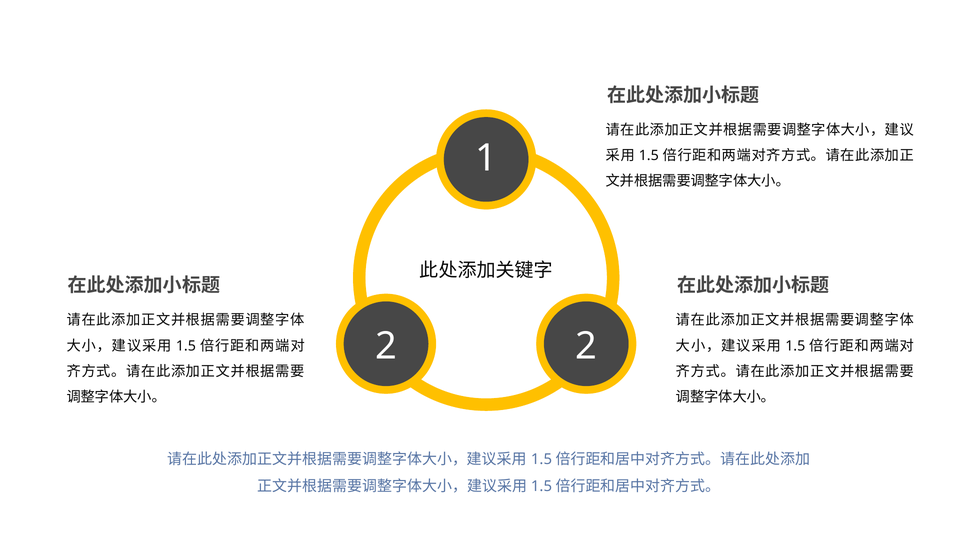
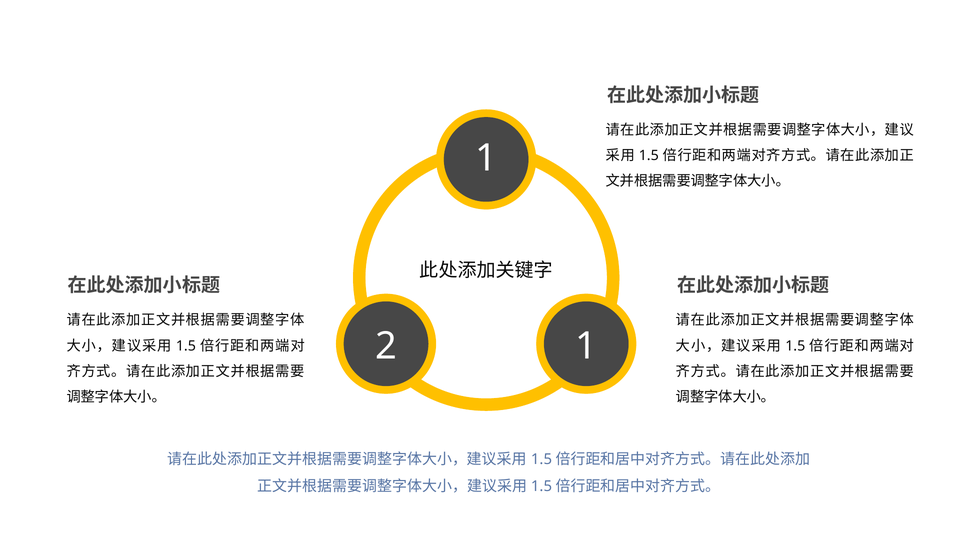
2 2: 2 -> 1
